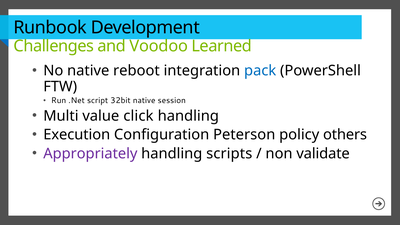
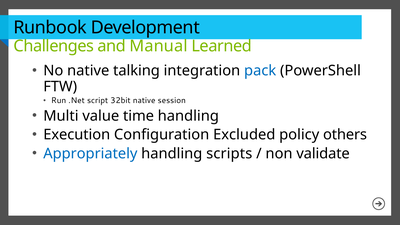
Voodoo: Voodoo -> Manual
reboot: reboot -> talking
click: click -> time
Peterson: Peterson -> Excluded
Appropriately colour: purple -> blue
